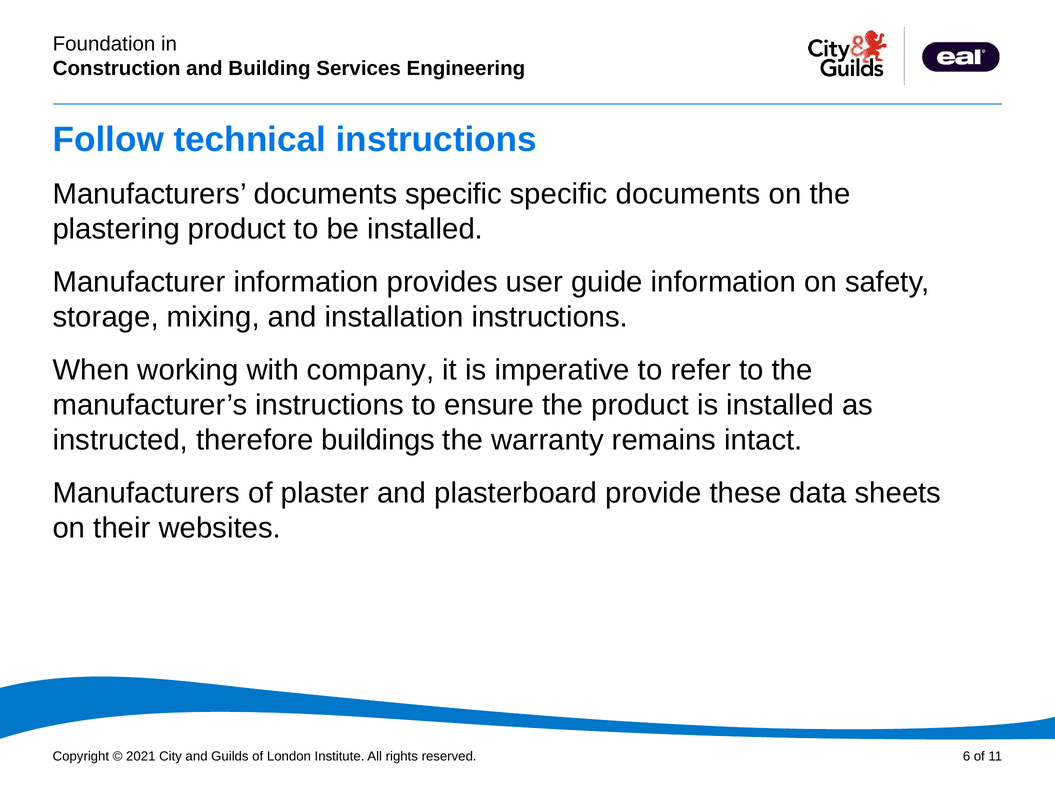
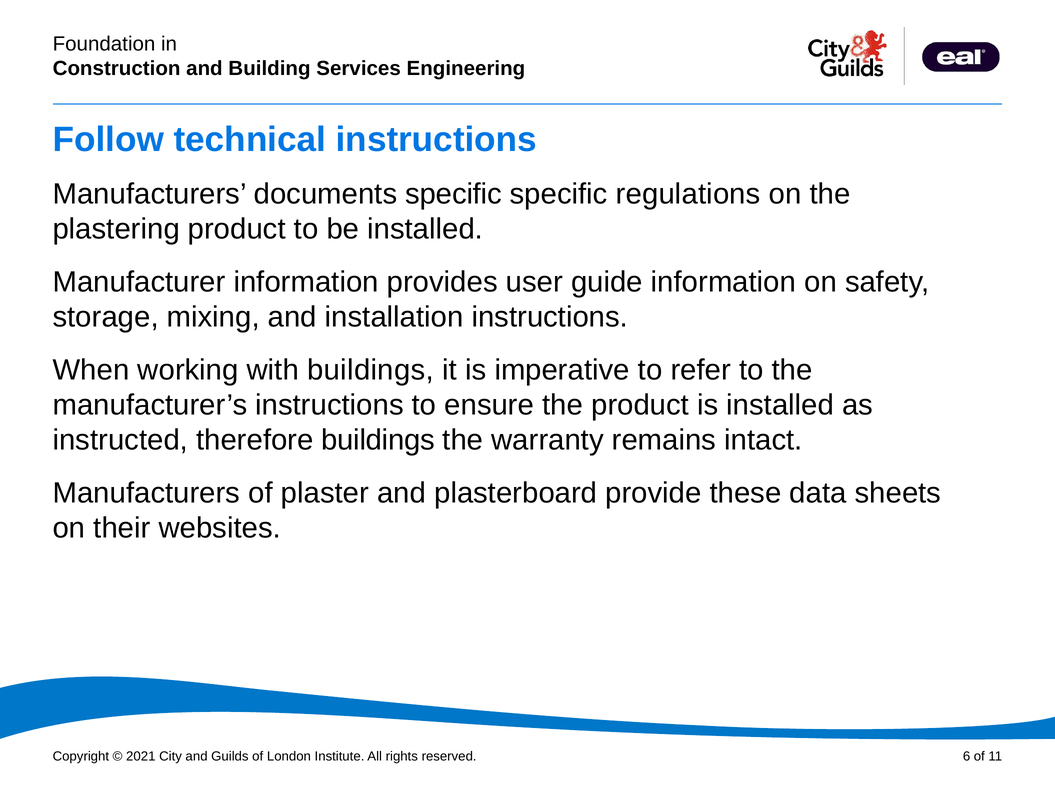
specific documents: documents -> regulations
with company: company -> buildings
